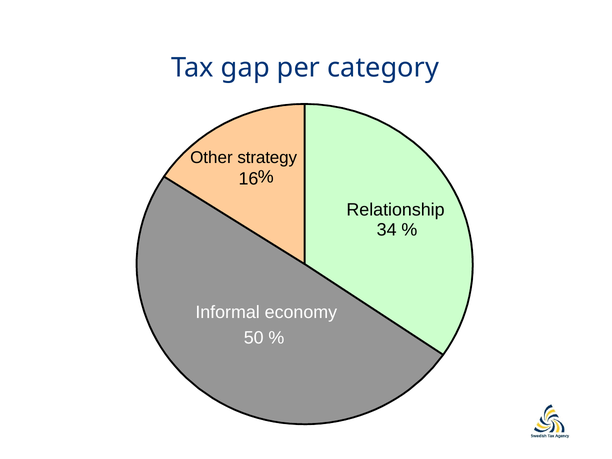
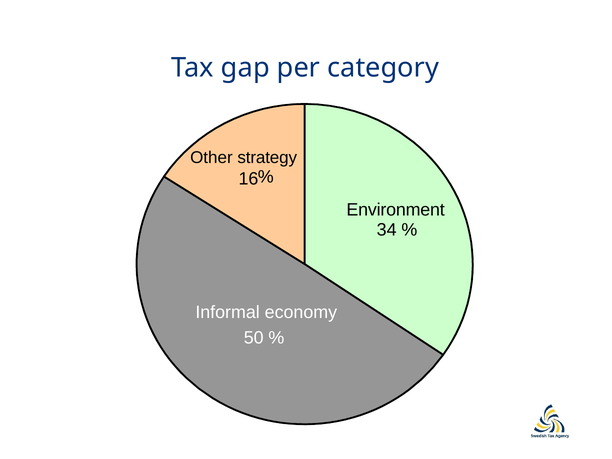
Relationship: Relationship -> Environment
